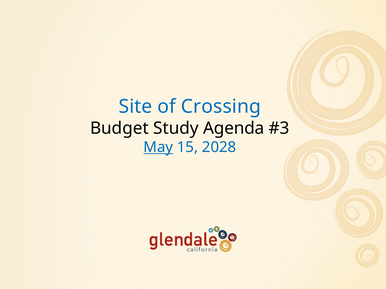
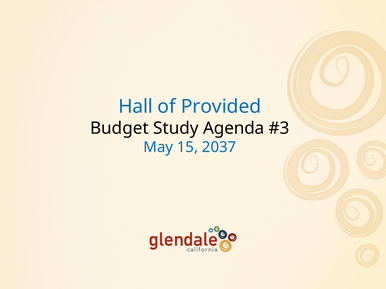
Site: Site -> Hall
Crossing: Crossing -> Provided
May underline: present -> none
2028: 2028 -> 2037
